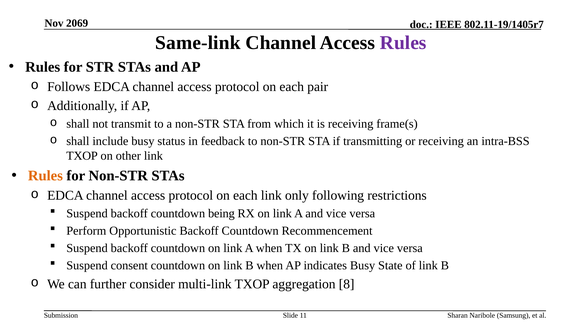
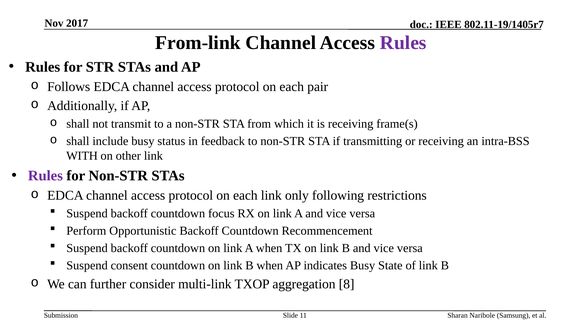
2069: 2069 -> 2017
Same-link: Same-link -> From-link
TXOP at (82, 156): TXOP -> WITH
Rules at (45, 176) colour: orange -> purple
being: being -> focus
